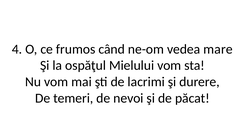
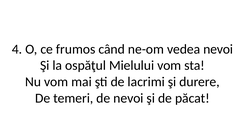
vedea mare: mare -> nevoi
